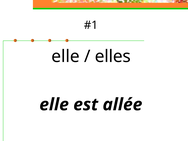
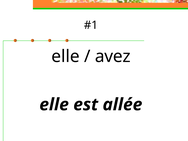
elles: elles -> avez
